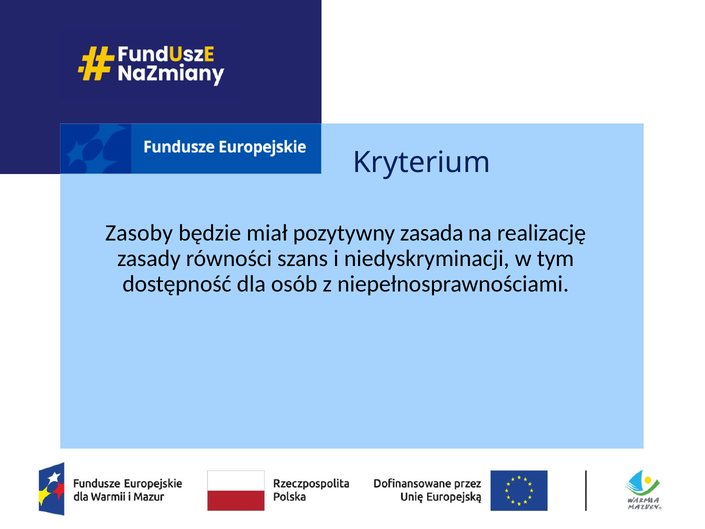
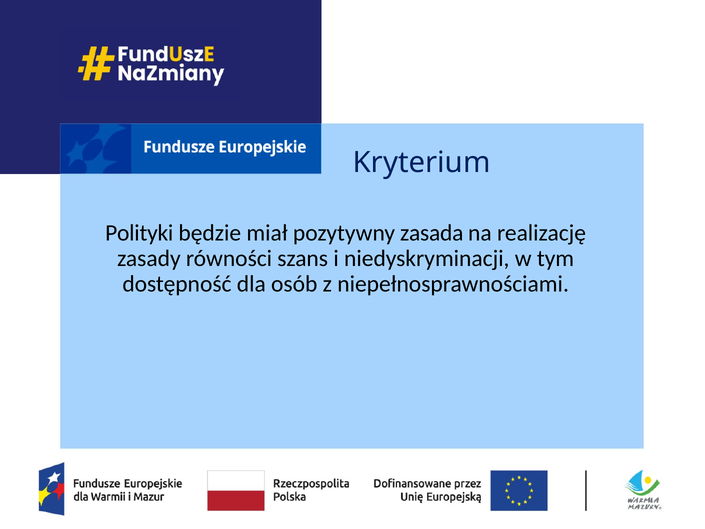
Zasoby: Zasoby -> Polityki
